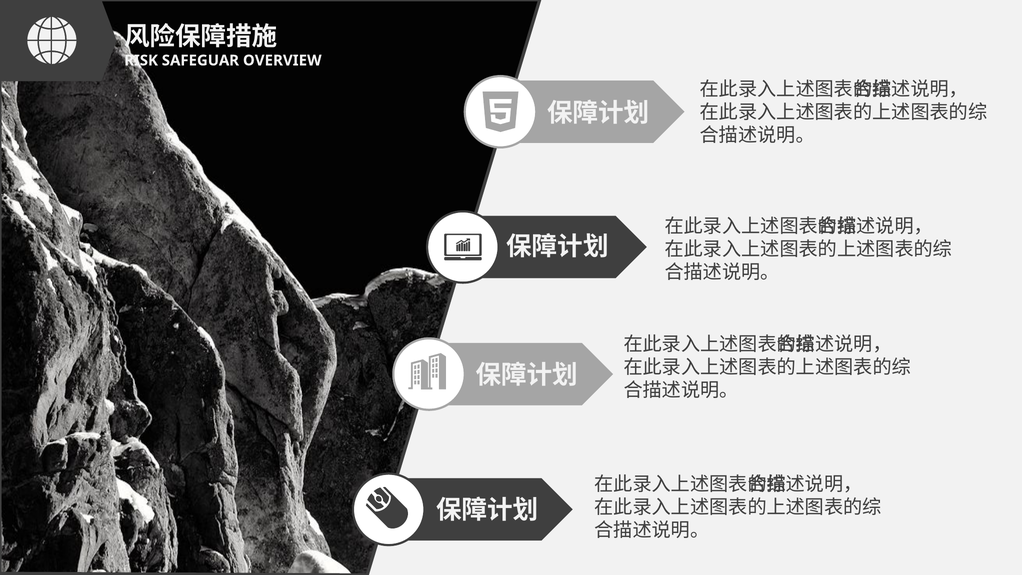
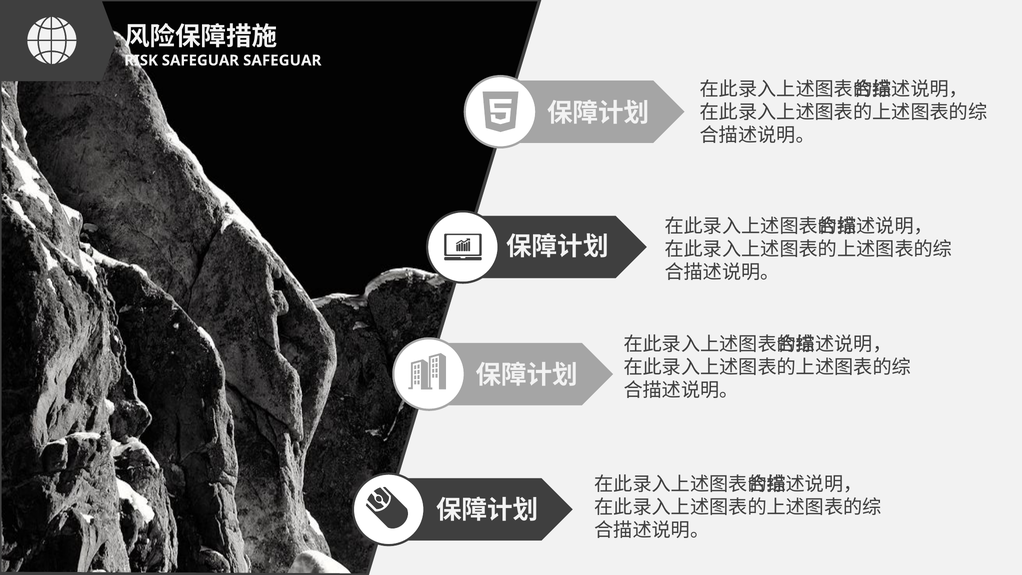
SAFEGUAR OVERVIEW: OVERVIEW -> SAFEGUAR
